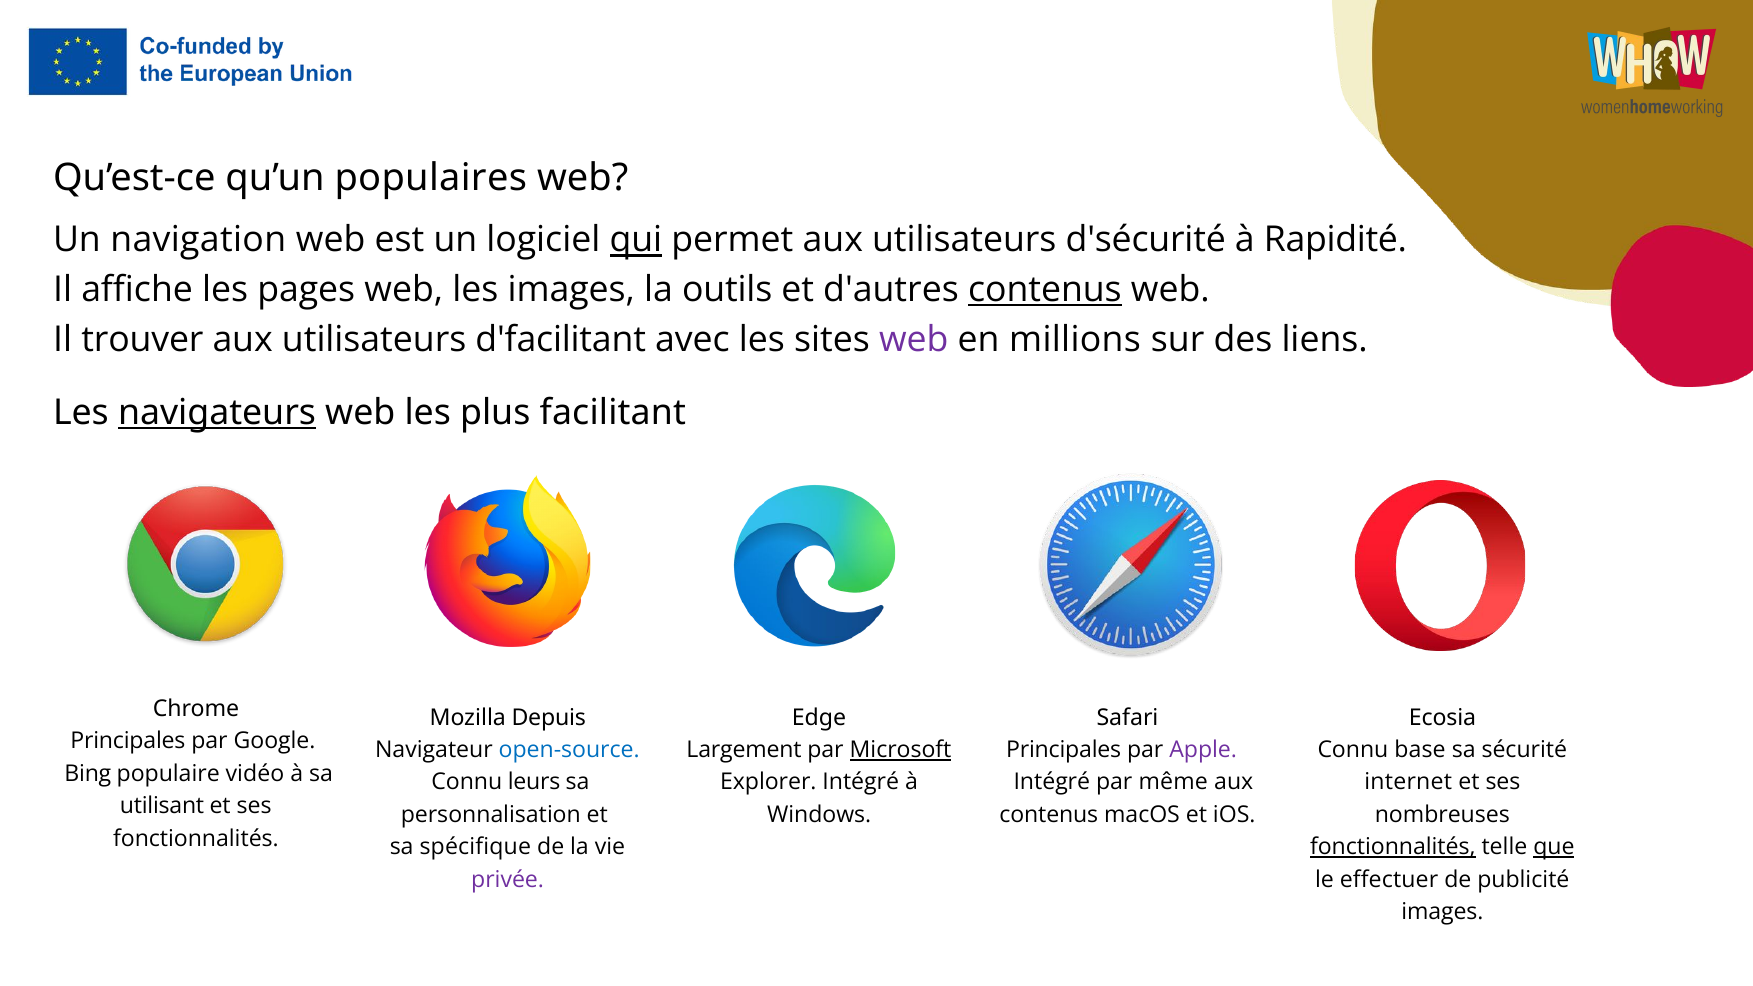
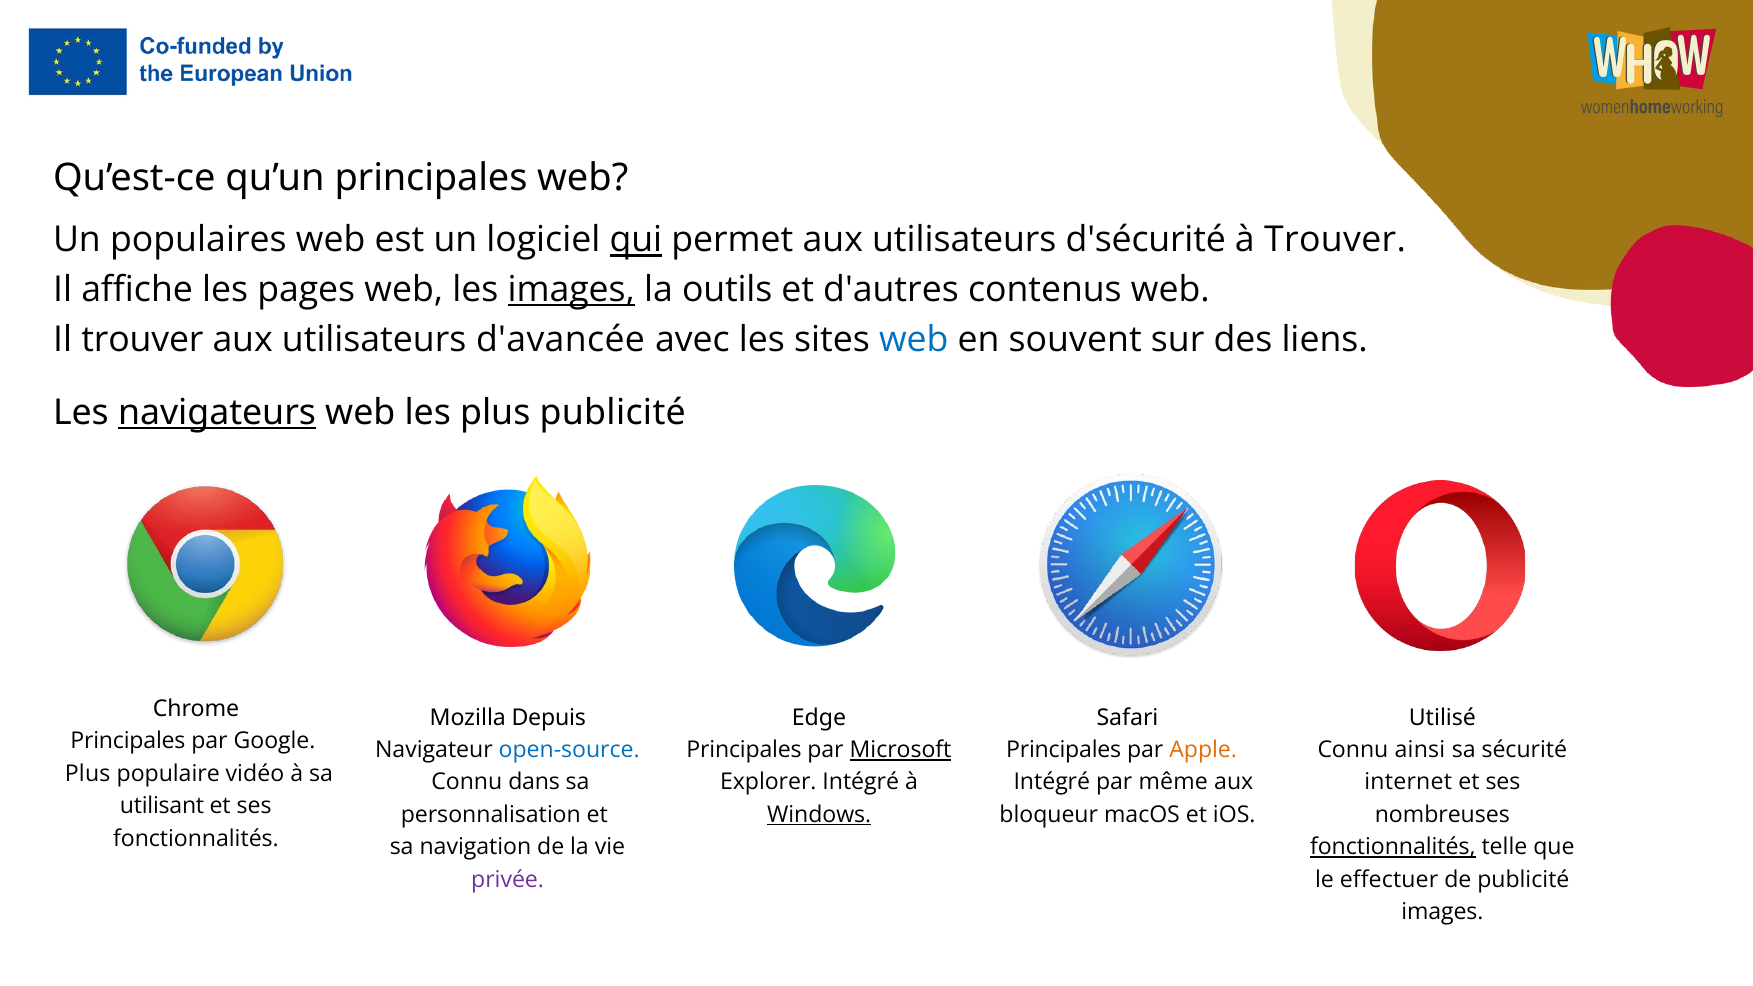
qu’un populaires: populaires -> principales
navigation: navigation -> populaires
à Rapidité: Rapidité -> Trouver
images at (571, 290) underline: none -> present
contenus at (1045, 290) underline: present -> none
d'facilitant: d'facilitant -> d'avancée
web at (914, 340) colour: purple -> blue
millions: millions -> souvent
plus facilitant: facilitant -> publicité
Ecosia: Ecosia -> Utilisé
Largement at (744, 750): Largement -> Principales
Apple colour: purple -> orange
base: base -> ainsi
Bing at (88, 774): Bing -> Plus
leurs: leurs -> dans
Windows underline: none -> present
contenus at (1049, 815): contenus -> bloqueur
spécifique: spécifique -> navigation
que underline: present -> none
